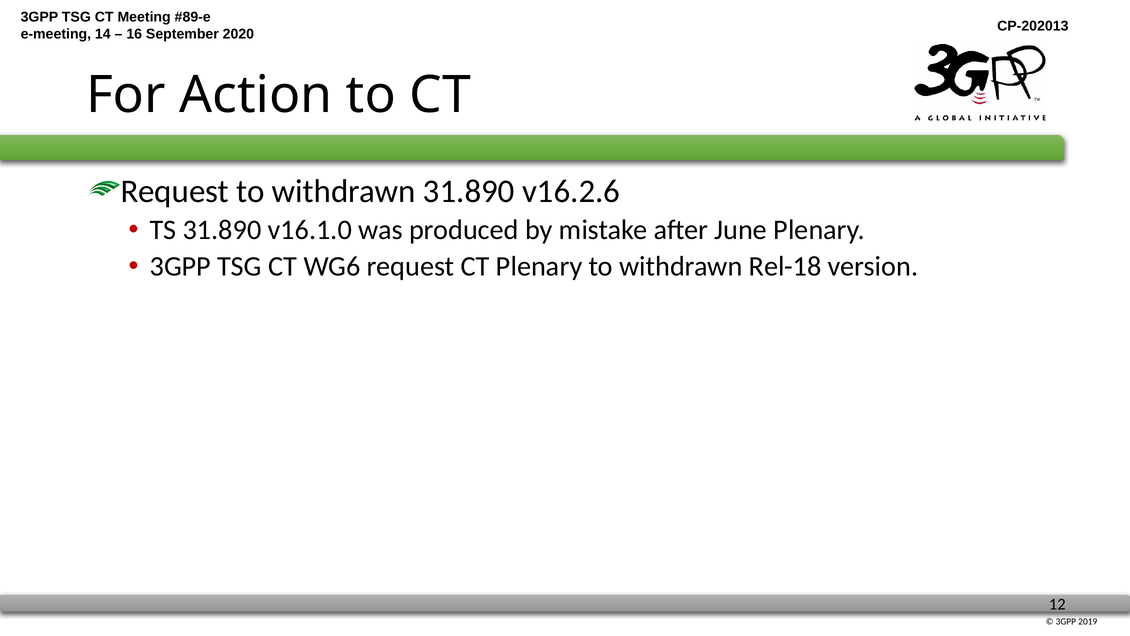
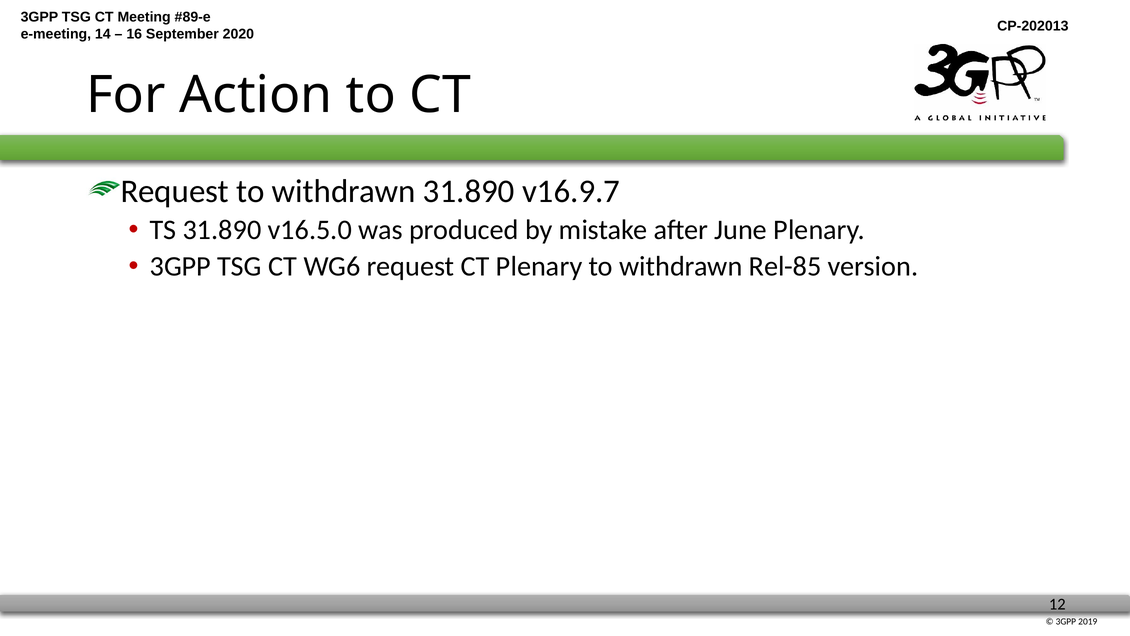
v16.2.6: v16.2.6 -> v16.9.7
v16.1.0: v16.1.0 -> v16.5.0
Rel-18: Rel-18 -> Rel-85
